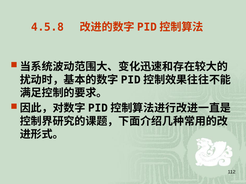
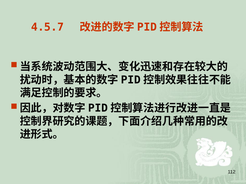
4.5.8: 4.5.8 -> 4.5.7
